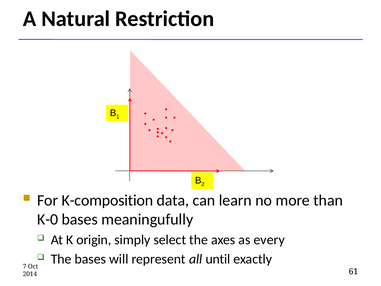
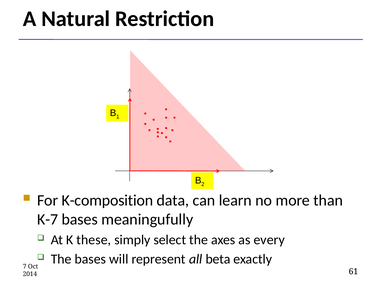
K-0: K-0 -> K-7
origin: origin -> these
until: until -> beta
